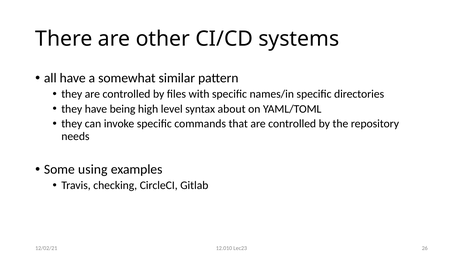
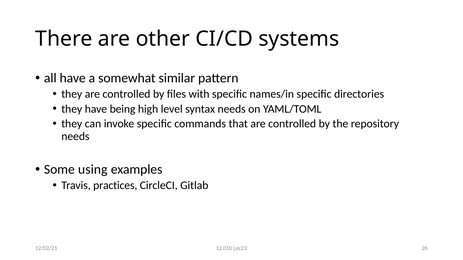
syntax about: about -> needs
checking: checking -> practices
